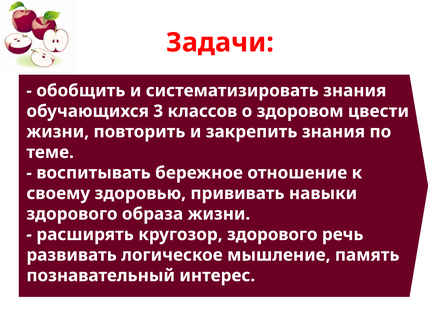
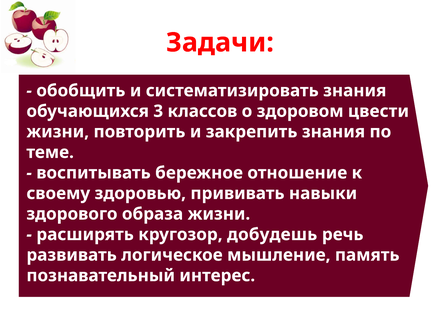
кругозор здорового: здорового -> добудешь
